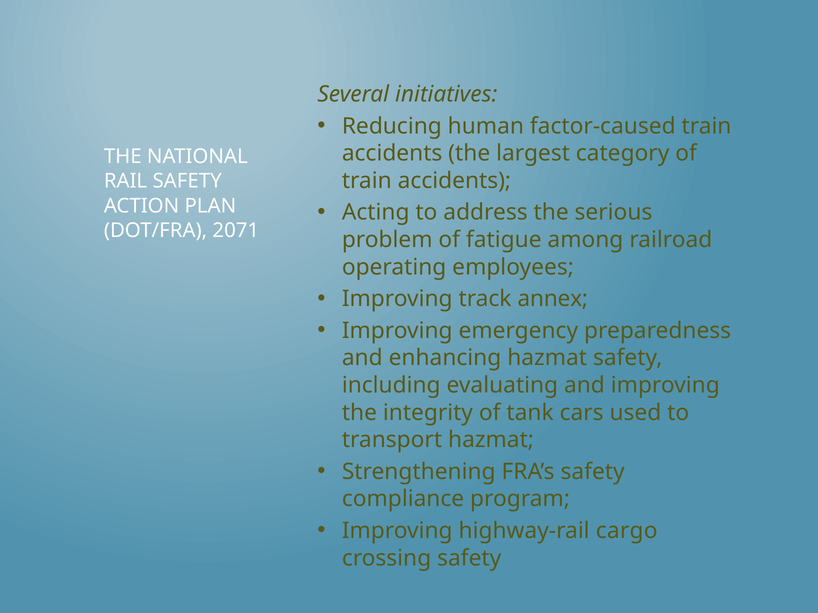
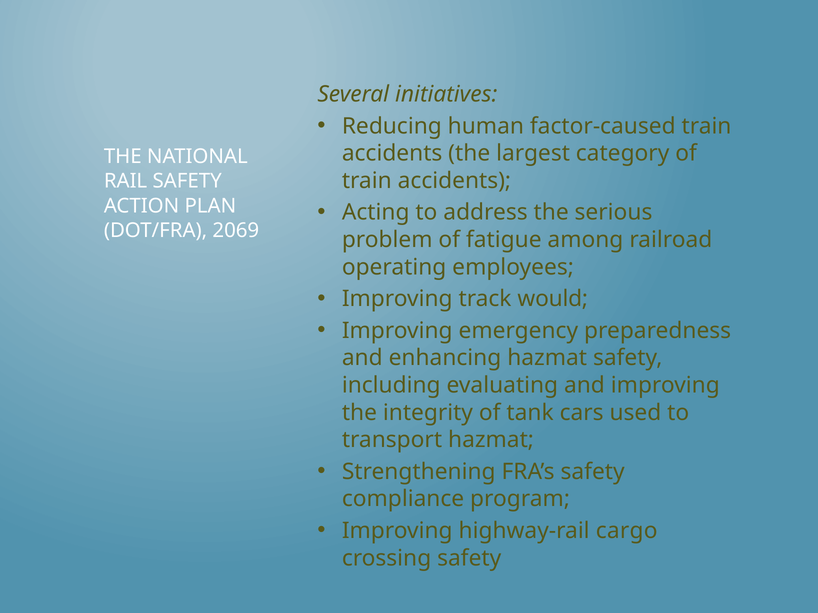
2071: 2071 -> 2069
annex: annex -> would
